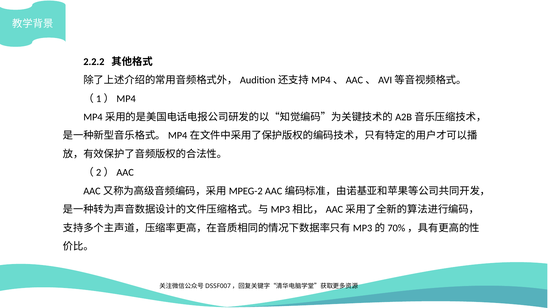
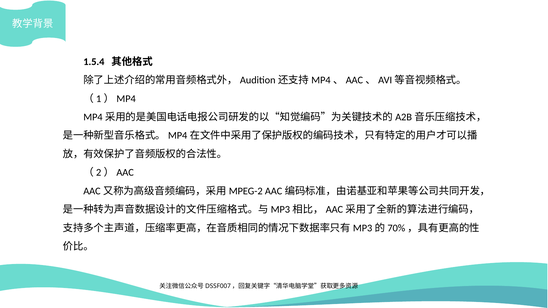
2.2.2: 2.2.2 -> 1.5.4
